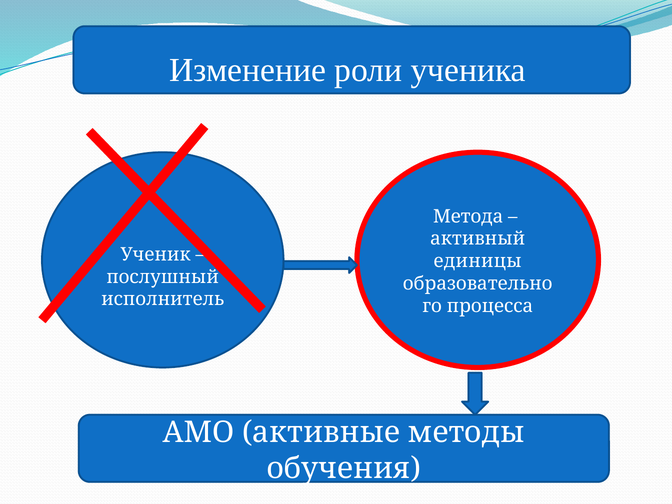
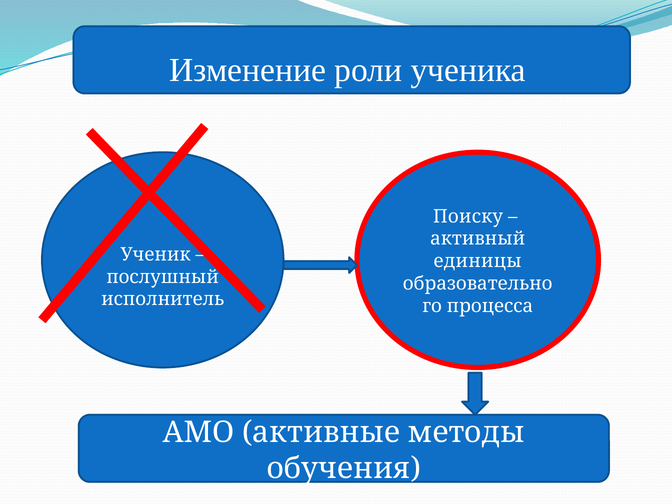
Метода: Метода -> Поиску
